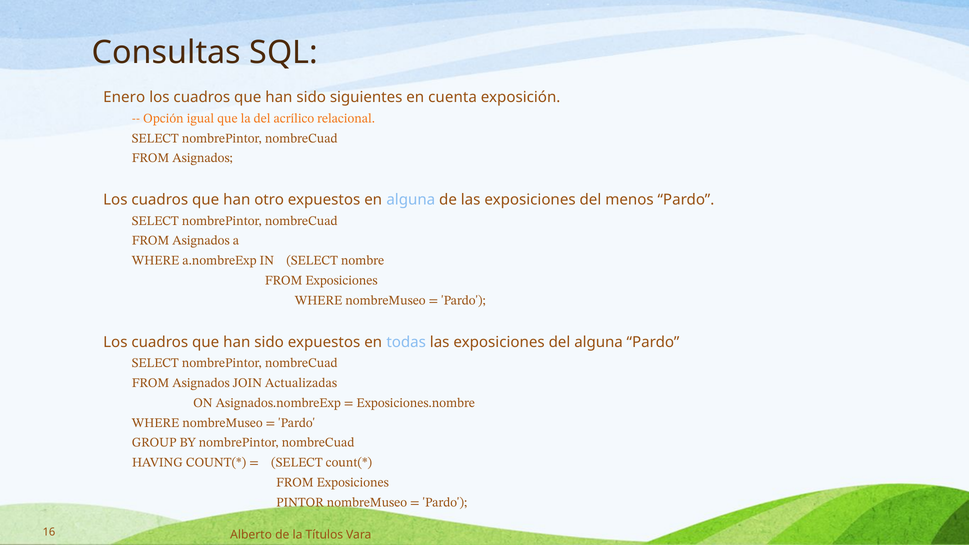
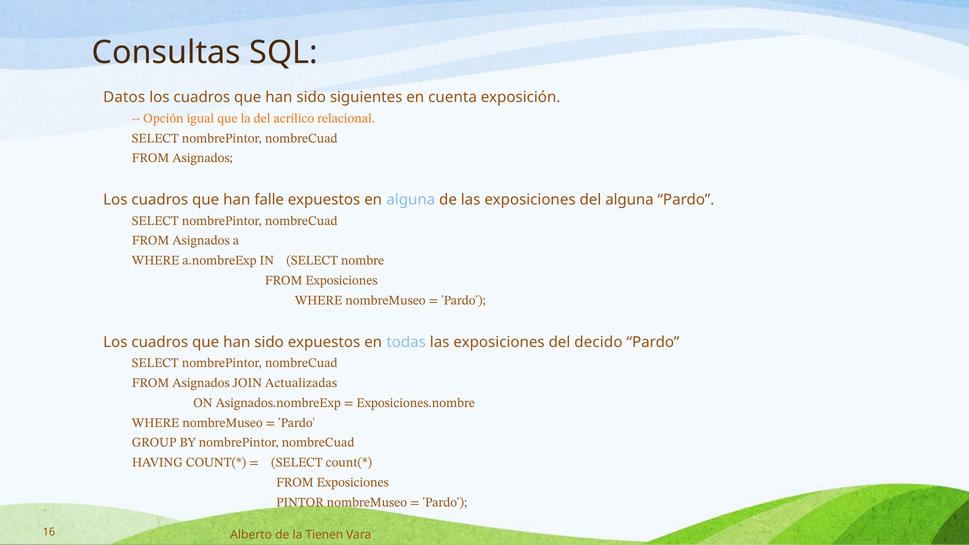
Enero: Enero -> Datos
otro: otro -> falle
del menos: menos -> alguna
del alguna: alguna -> decido
Títulos: Títulos -> Tienen
